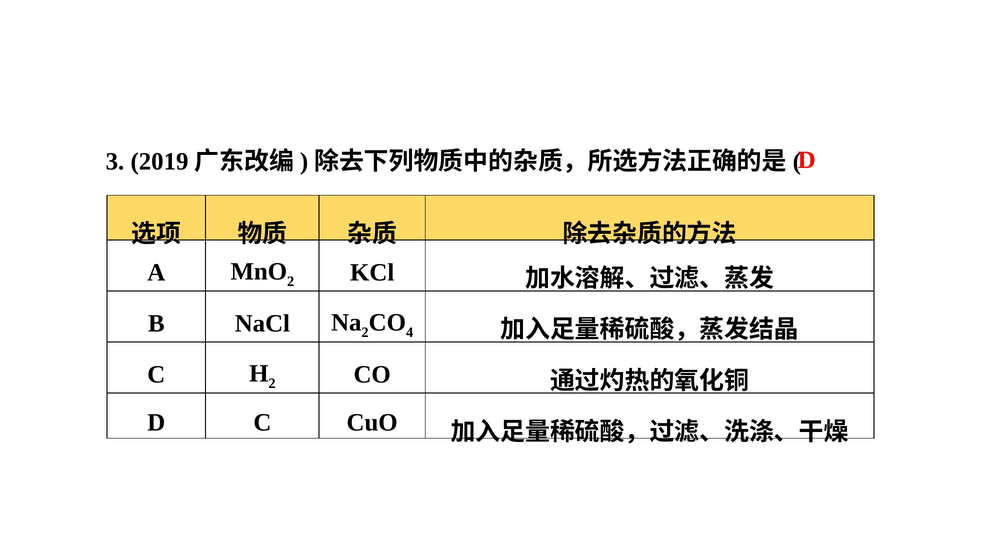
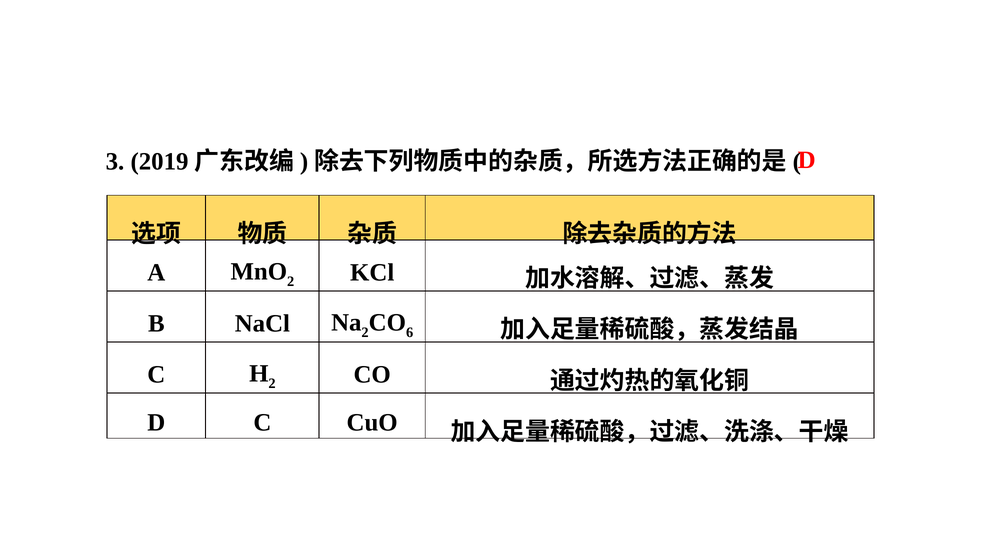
4: 4 -> 6
